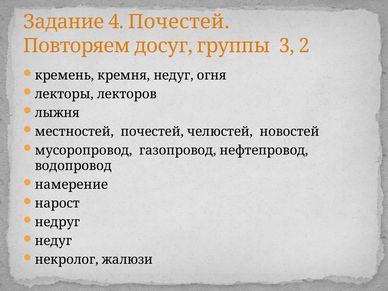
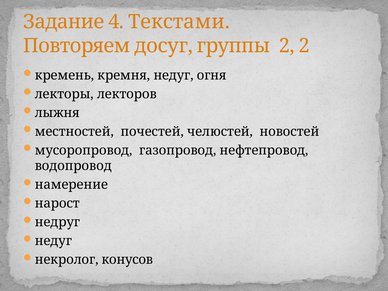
4 Почестей: Почестей -> Текстами
группы 3: 3 -> 2
жалюзи: жалюзи -> конусов
